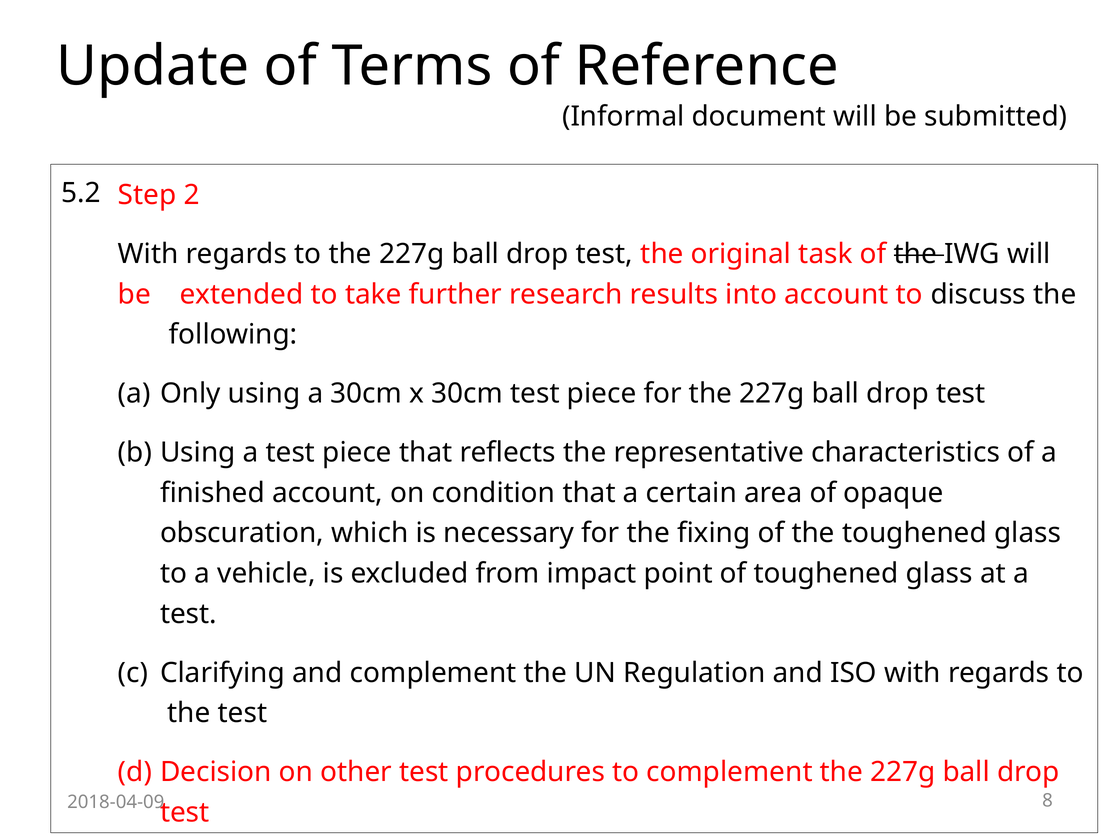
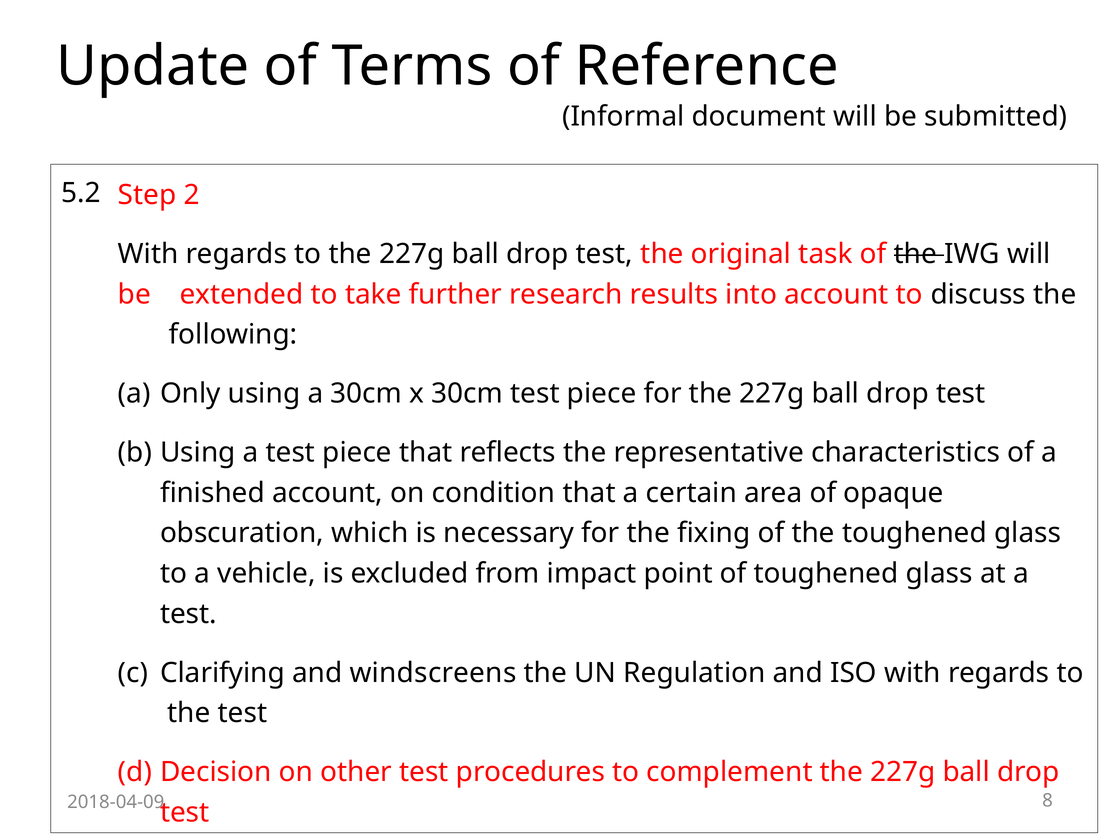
and complement: complement -> windscreens
